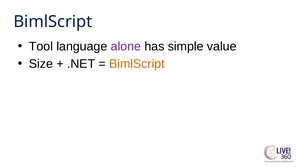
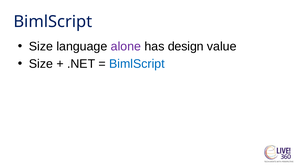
Tool at (41, 47): Tool -> Size
simple: simple -> design
BimlScript at (137, 64) colour: orange -> blue
